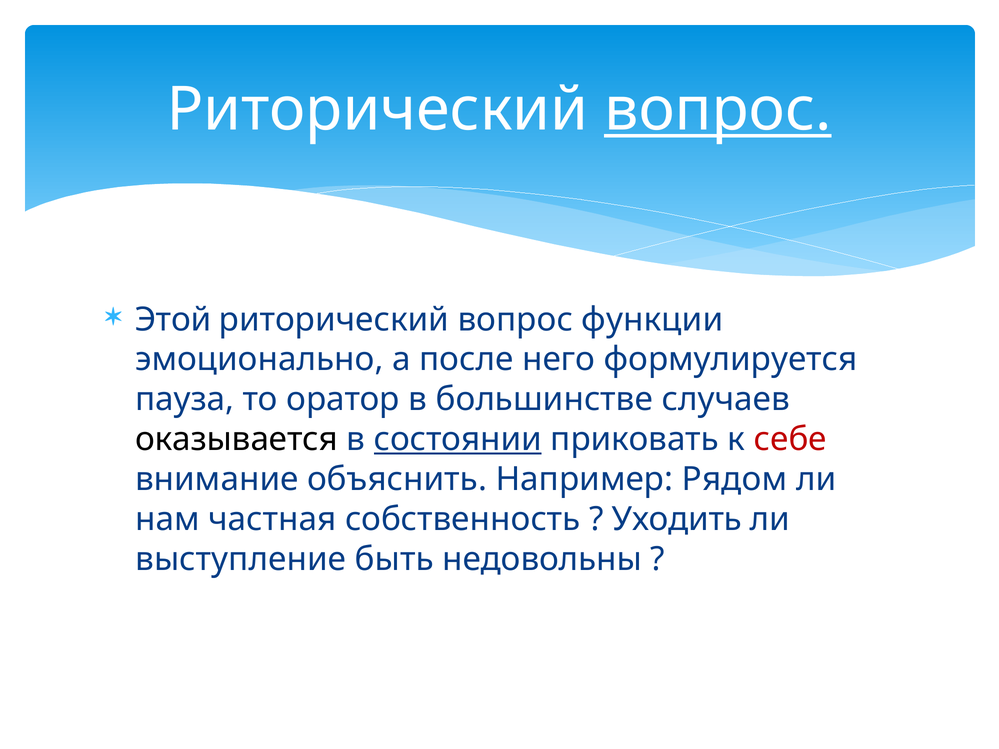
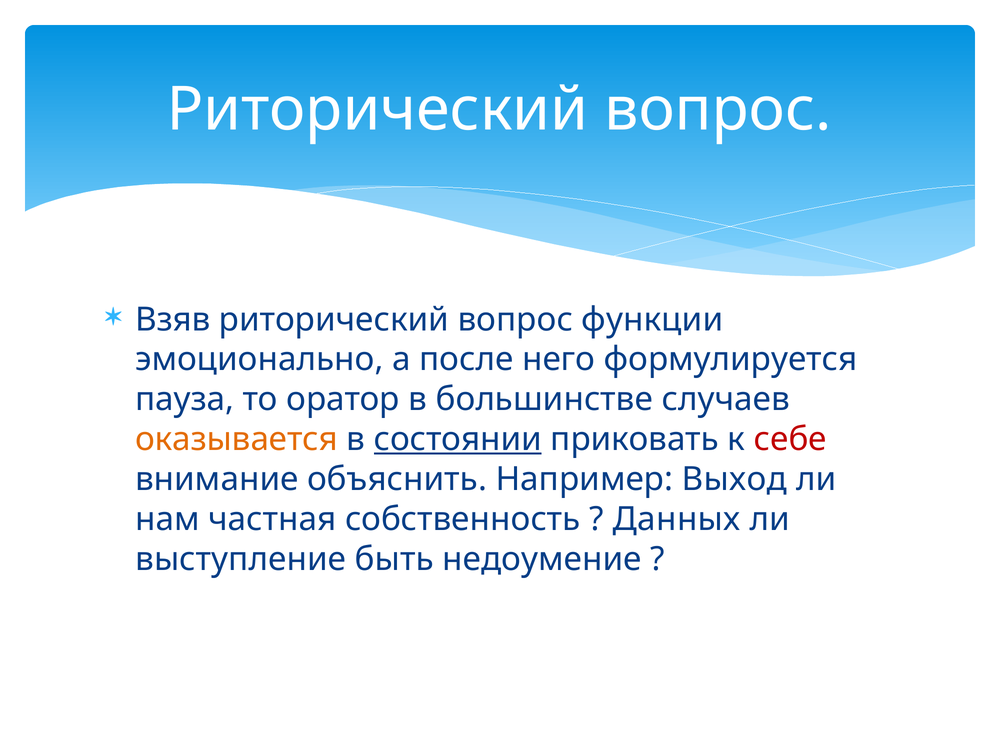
вопрос at (718, 110) underline: present -> none
Этой: Этой -> Взяв
оказывается colour: black -> orange
Рядом: Рядом -> Выход
Уходить: Уходить -> Данных
недовольны: недовольны -> недоумение
